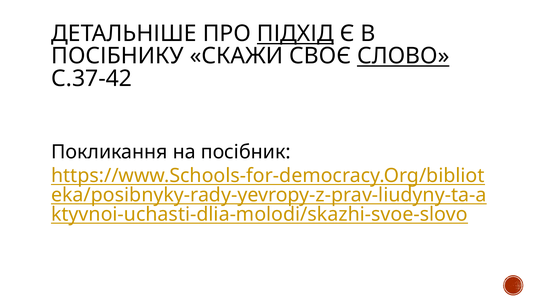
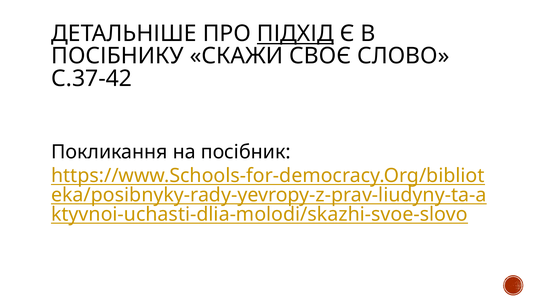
СЛОВО underline: present -> none
